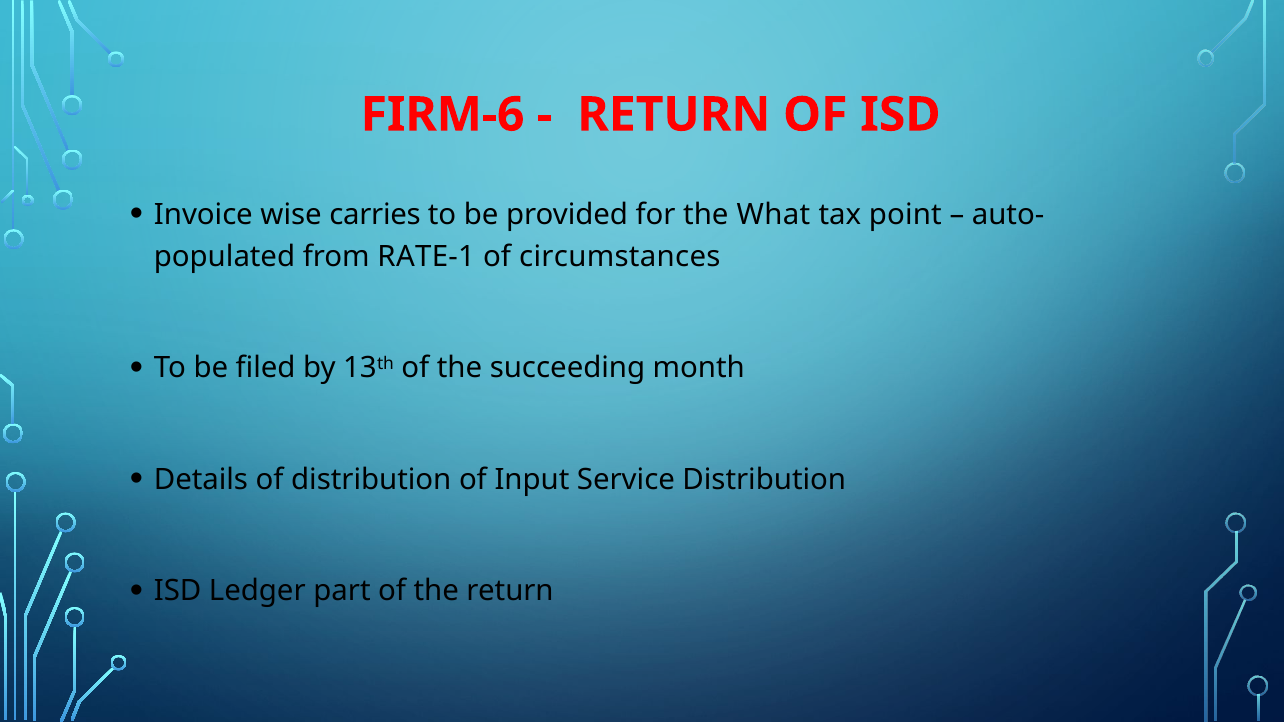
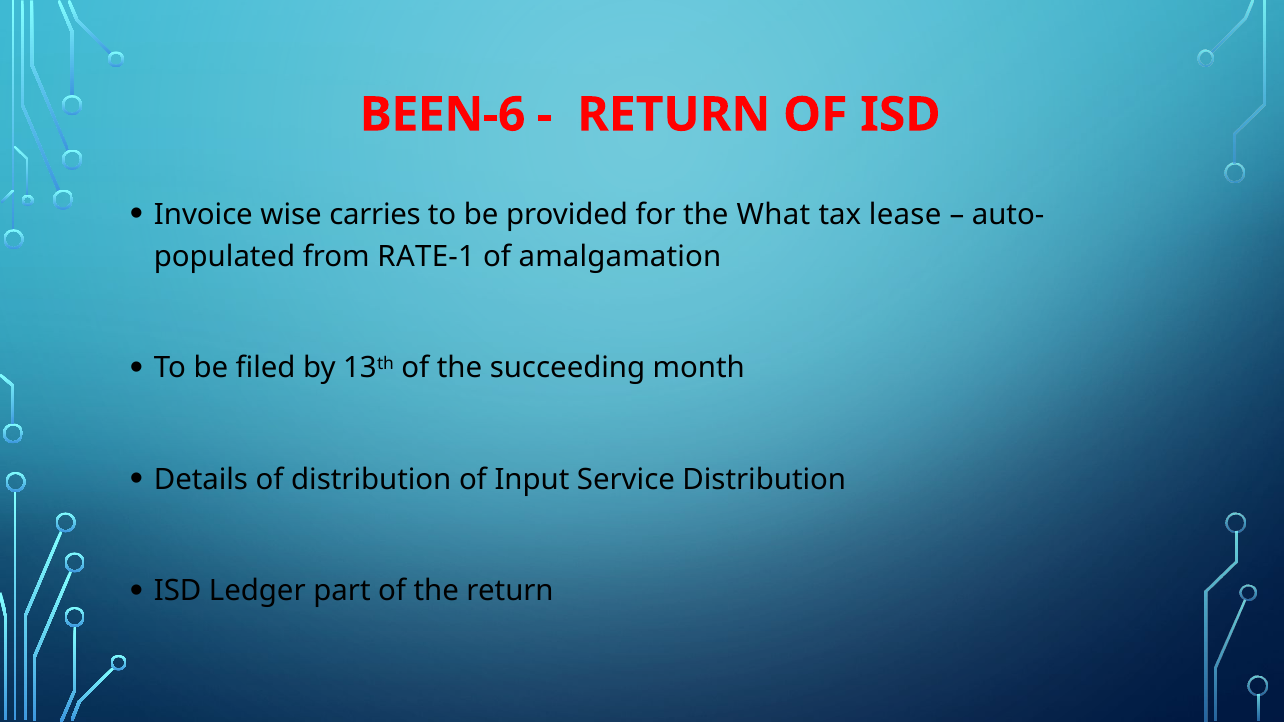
FIRM-6: FIRM-6 -> BEEN-6
point: point -> lease
circumstances: circumstances -> amalgamation
